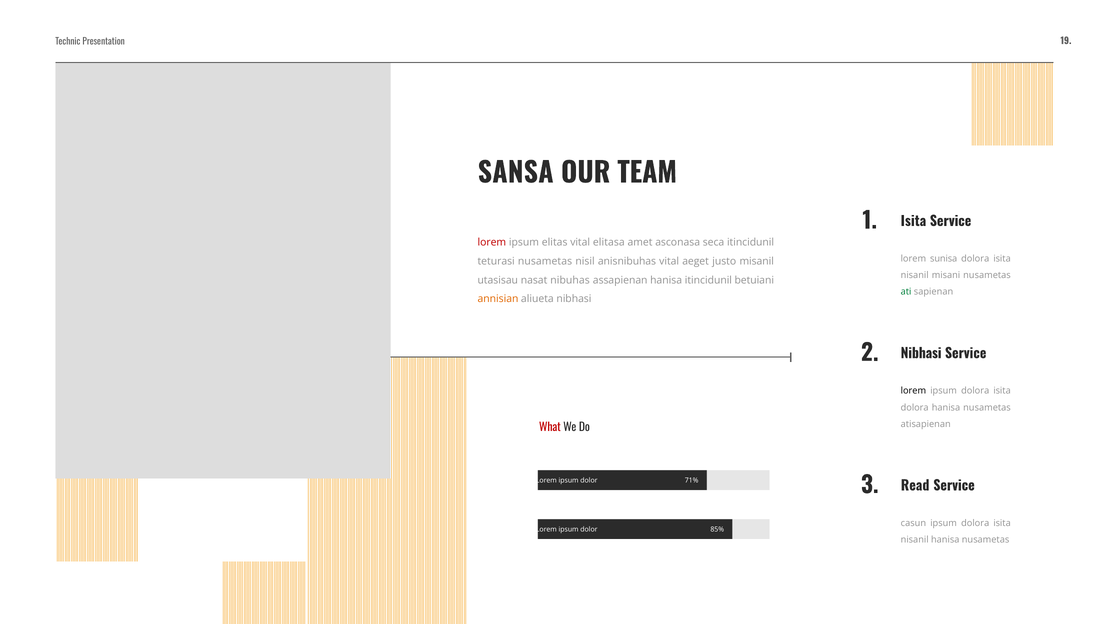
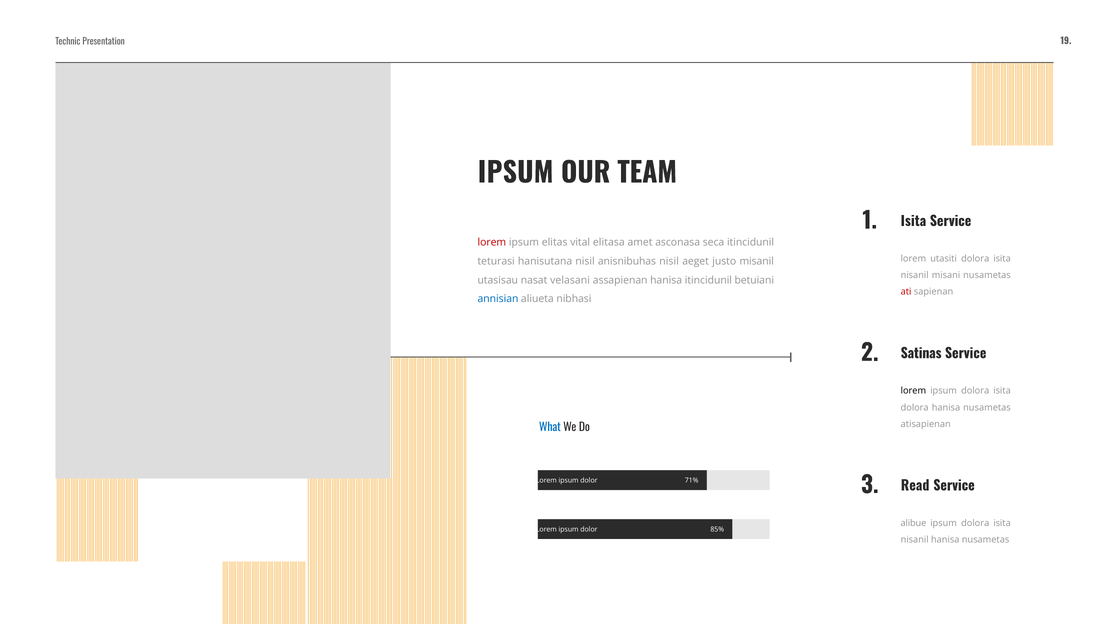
SANSA at (516, 173): SANSA -> IPSUM
sunisa: sunisa -> utasiti
teturasi nusametas: nusametas -> hanisutana
anisnibuhas vital: vital -> nisil
nibuhas: nibuhas -> velasani
ati colour: green -> red
annisian colour: orange -> blue
Nibhasi at (921, 354): Nibhasi -> Satinas
What colour: red -> blue
casun: casun -> alibue
